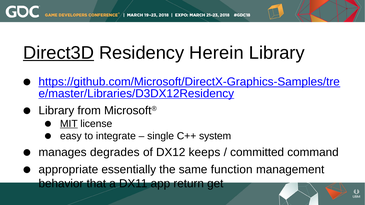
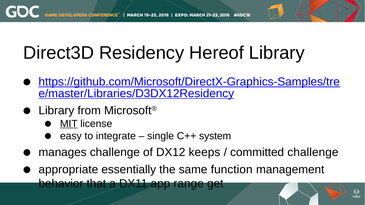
Direct3D underline: present -> none
Herein: Herein -> Hereof
manages degrades: degrades -> challenge
committed command: command -> challenge
return: return -> range
